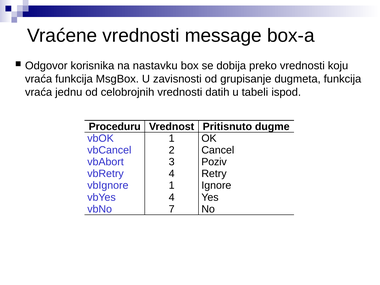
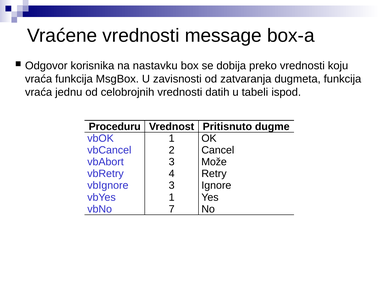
grupisanje: grupisanje -> zatvaranja
Poziv: Poziv -> Može
vbIgnore 1: 1 -> 3
vbYes 4: 4 -> 1
